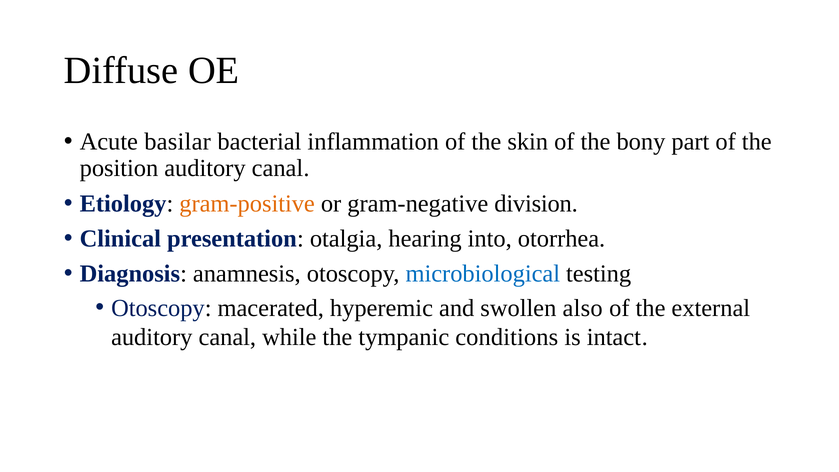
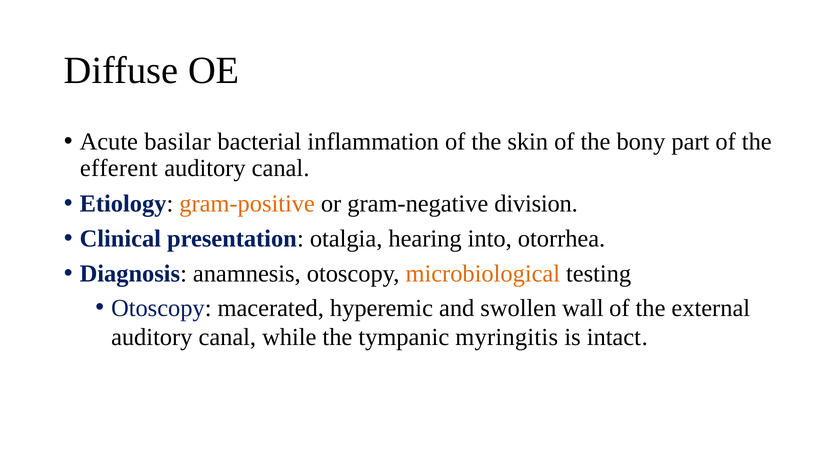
position: position -> efferent
microbiological colour: blue -> orange
also: also -> wall
conditions: conditions -> myringitis
